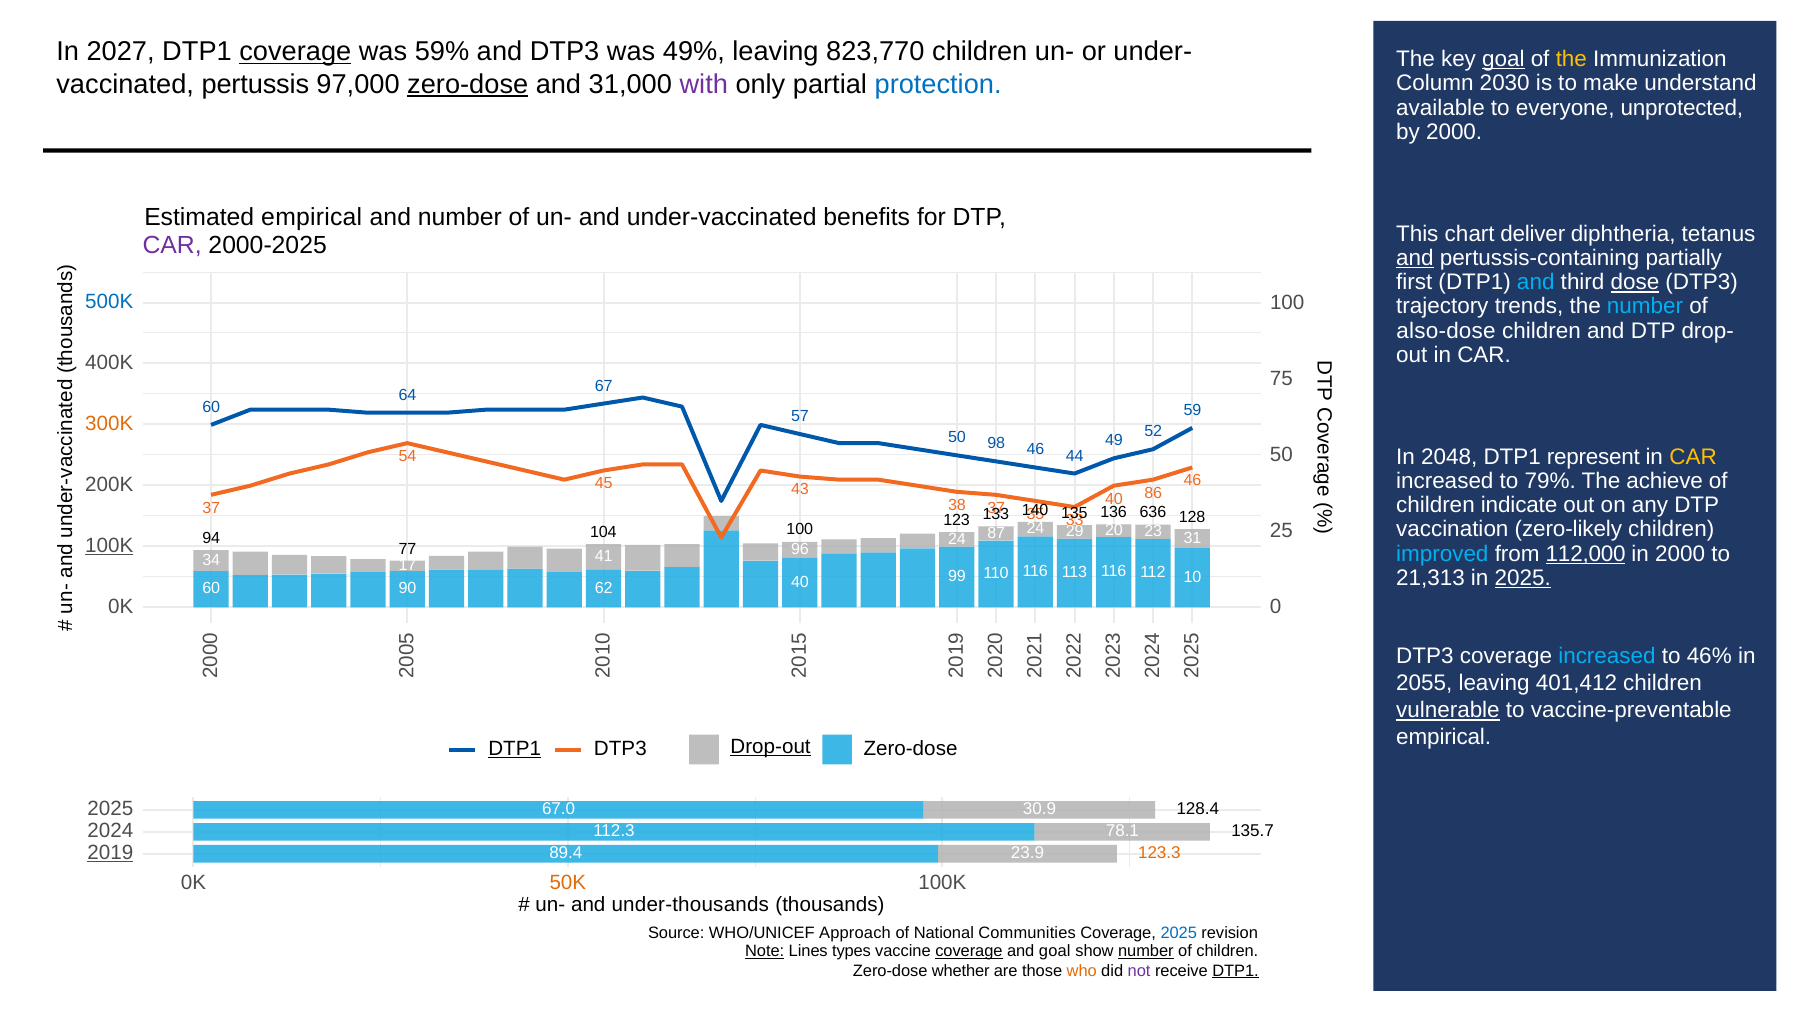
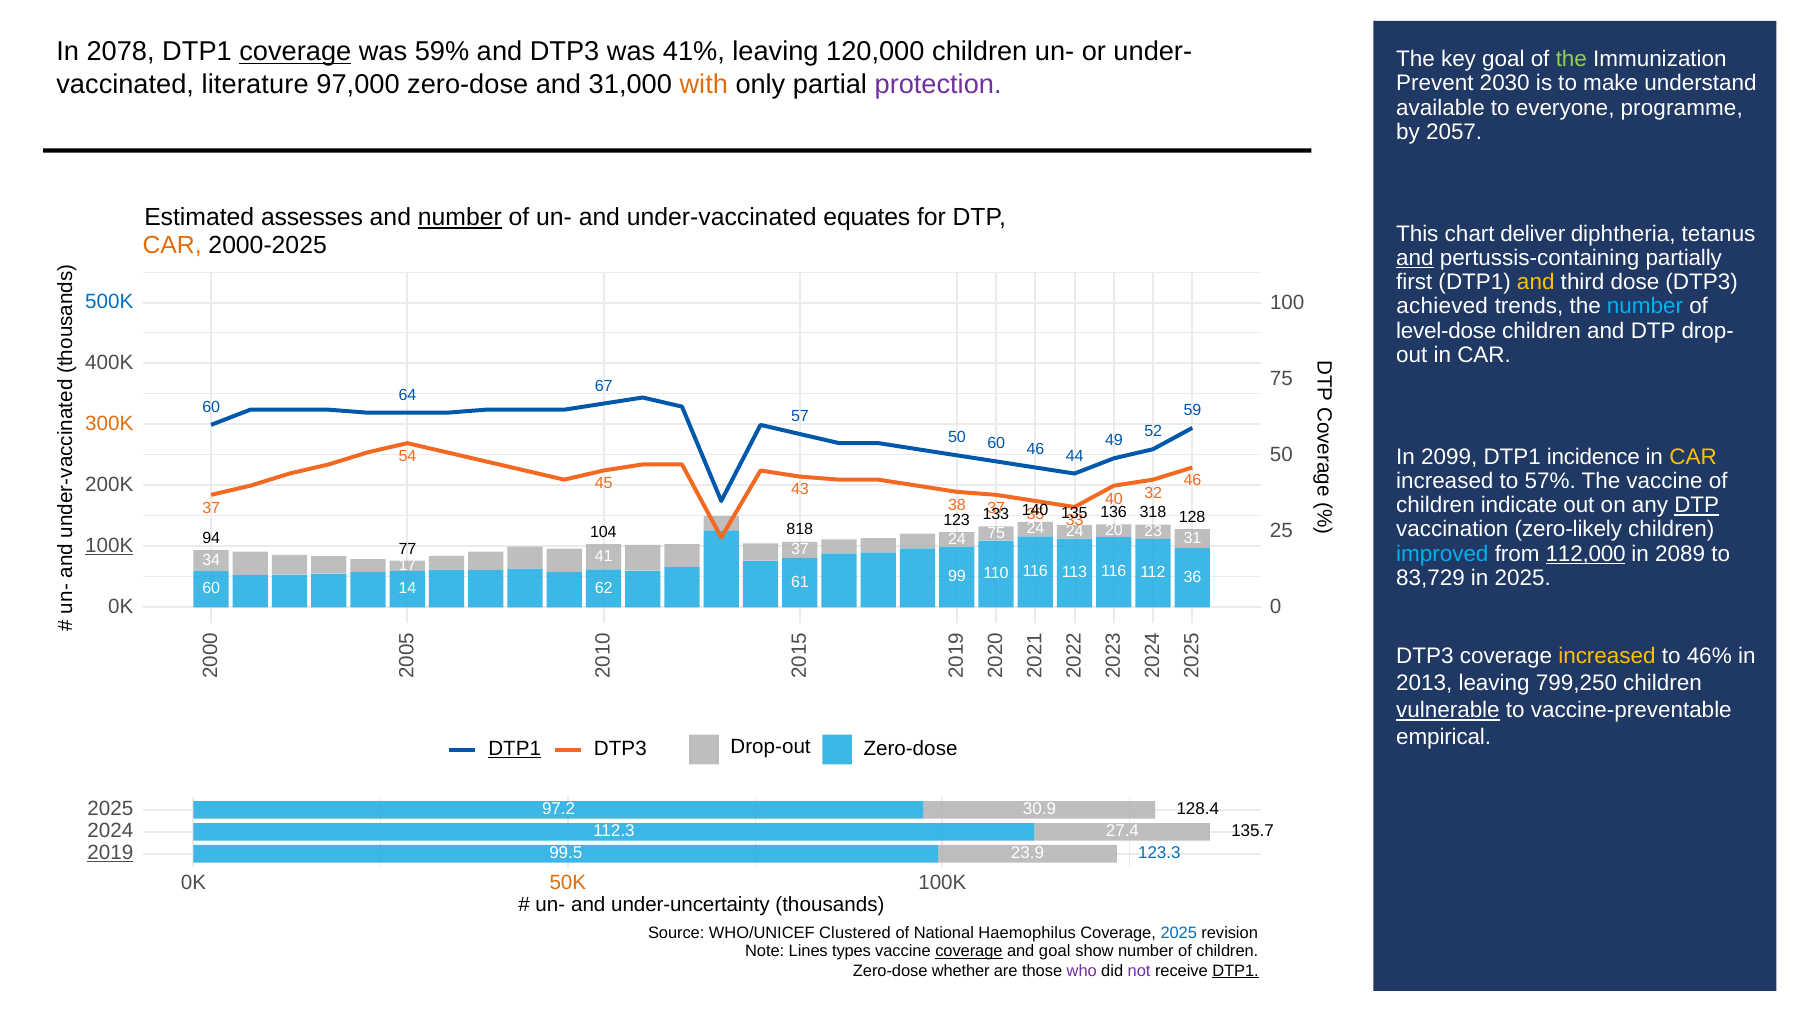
2027: 2027 -> 2078
49%: 49% -> 41%
823,770: 823,770 -> 120,000
goal at (1503, 59) underline: present -> none
the at (1571, 59) colour: yellow -> light green
pertussis: pertussis -> literature
zero-dose at (468, 84) underline: present -> none
with colour: purple -> orange
protection colour: blue -> purple
Column: Column -> Prevent
unprotected: unprotected -> programme
by 2000: 2000 -> 2057
Estimated empirical: empirical -> assesses
number at (460, 217) underline: none -> present
benefits: benefits -> equates
CAR at (172, 245) colour: purple -> orange
and at (1536, 282) colour: light blue -> yellow
dose underline: present -> none
trajectory: trajectory -> achieved
also-dose: also-dose -> level-dose
50 98: 98 -> 60
2048: 2048 -> 2099
represent: represent -> incidence
79%: 79% -> 57%
The achieve: achieve -> vaccine
86: 86 -> 32
DTP at (1697, 505) underline: none -> present
636: 636 -> 318
104 100: 100 -> 818
24 87: 87 -> 75
24 29: 29 -> 24
in 2000: 2000 -> 2089
41 96: 96 -> 37
21,313: 21,313 -> 83,729
2025 at (1523, 578) underline: present -> none
90: 90 -> 14
62 40: 40 -> 61
10: 10 -> 36
increased at (1607, 656) colour: light blue -> yellow
2055: 2055 -> 2013
401,412: 401,412 -> 799,250
Drop-out underline: present -> none
67.0: 67.0 -> 97.2
78.1: 78.1 -> 27.4
89.4: 89.4 -> 99.5
123.3 colour: orange -> blue
under-thousands: under-thousands -> under-uncertainty
Approach: Approach -> Clustered
Communities: Communities -> Haemophilus
Note underline: present -> none
number at (1146, 951) underline: present -> none
who colour: orange -> purple
